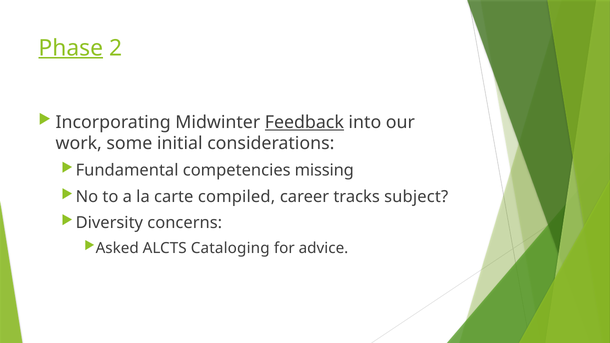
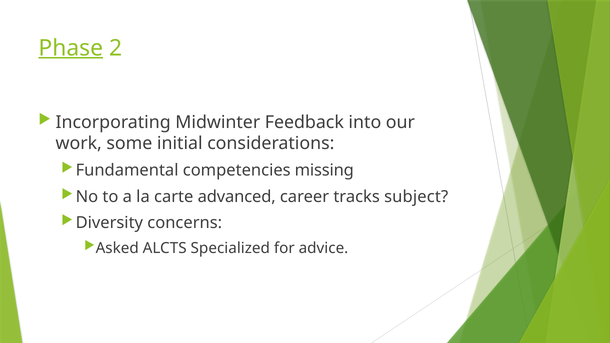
Feedback underline: present -> none
compiled: compiled -> advanced
Cataloging: Cataloging -> Specialized
